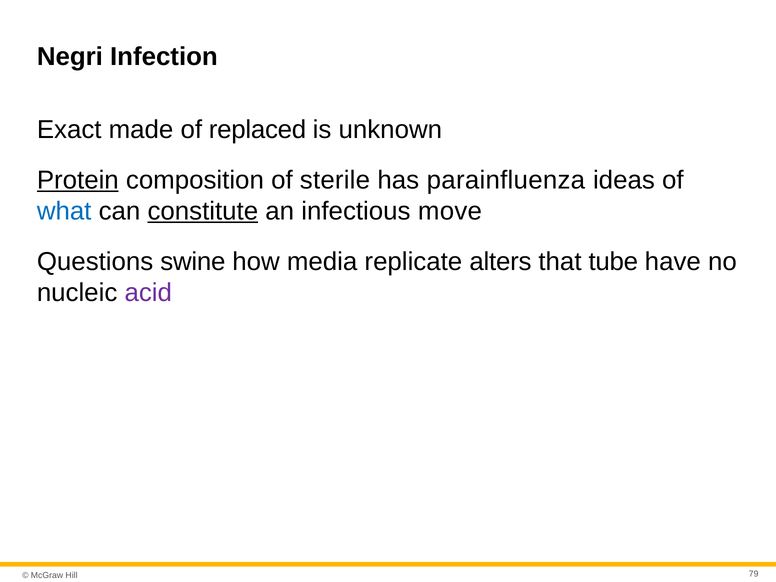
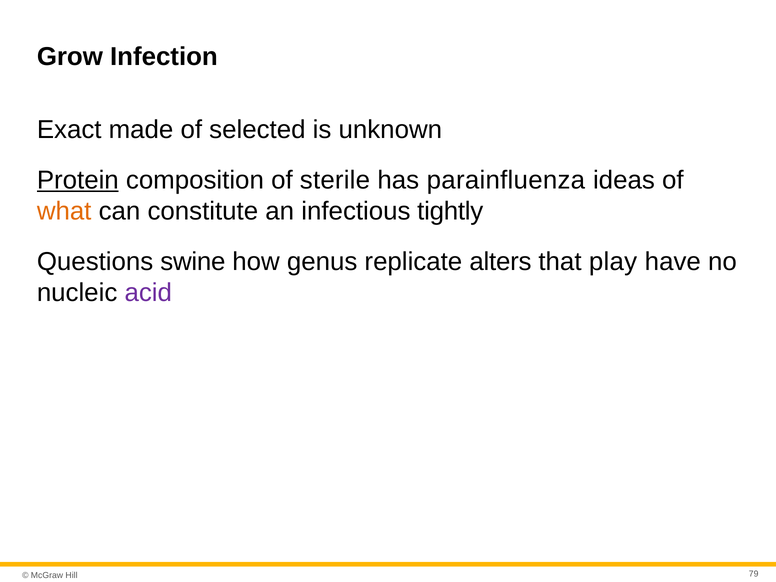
Negri: Negri -> Grow
replaced: replaced -> selected
what colour: blue -> orange
constitute underline: present -> none
move: move -> tightly
media: media -> genus
tube: tube -> play
